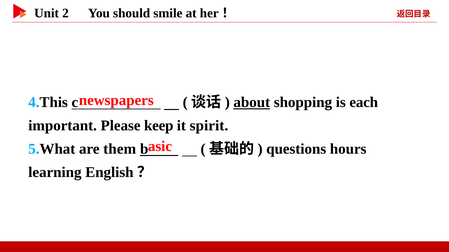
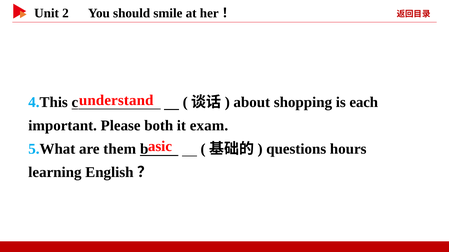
newspapers: newspapers -> understand
about underline: present -> none
keep: keep -> both
spirit: spirit -> exam
